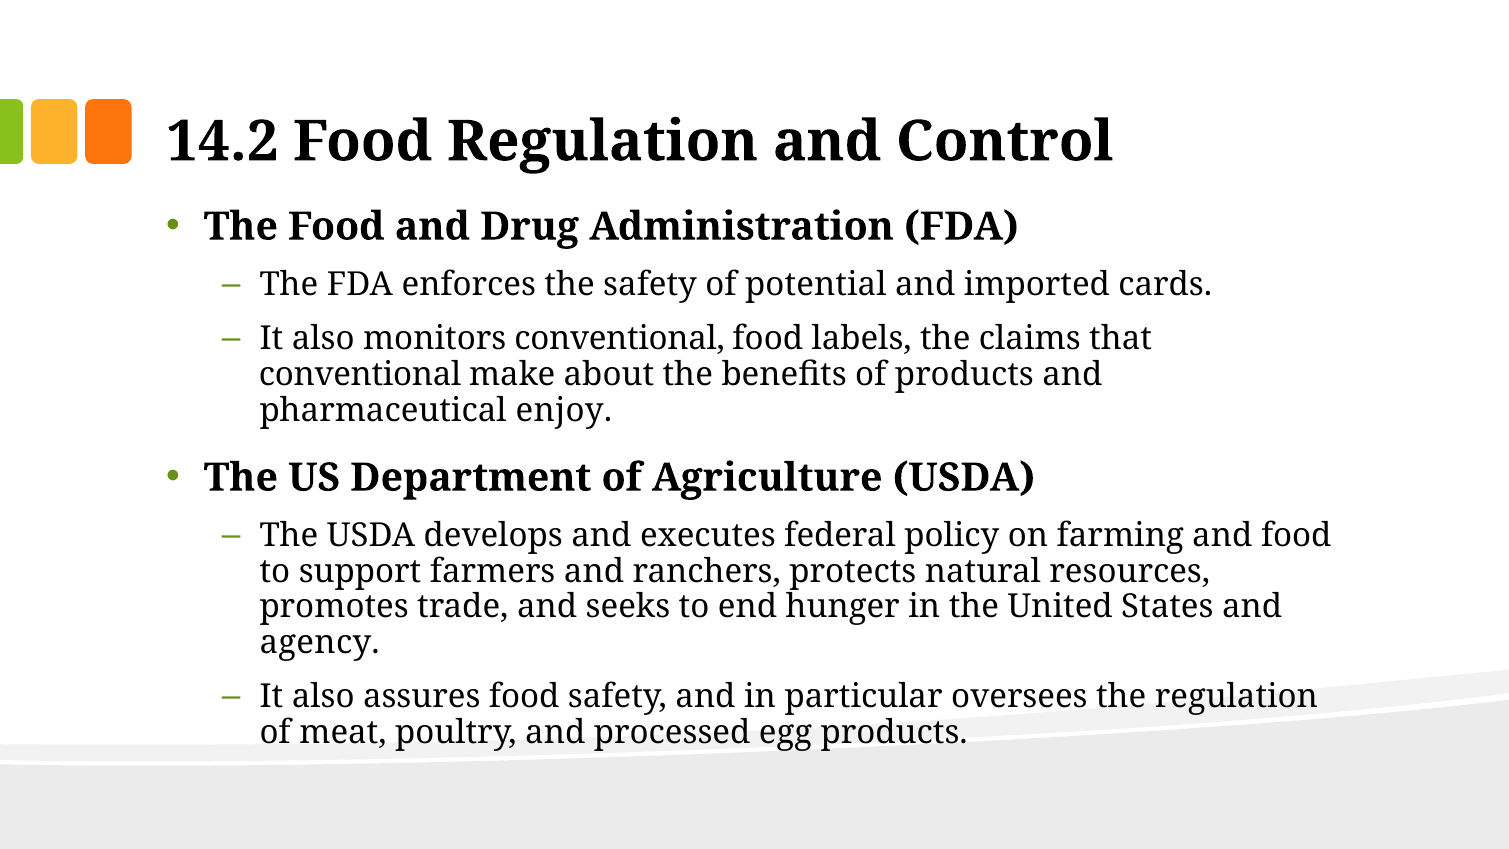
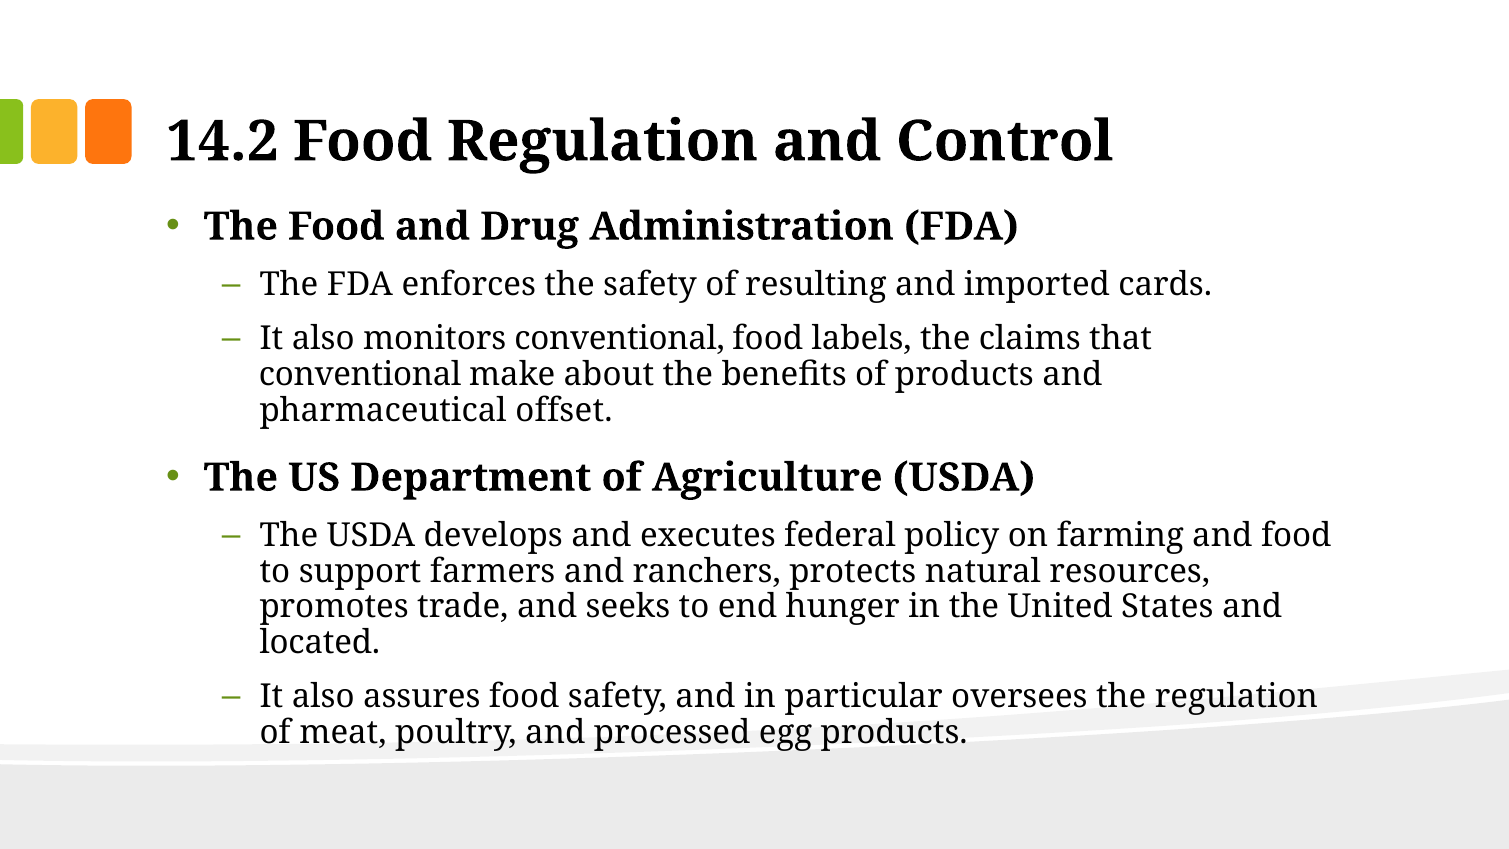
potential: potential -> resulting
enjoy: enjoy -> offset
agency: agency -> located
